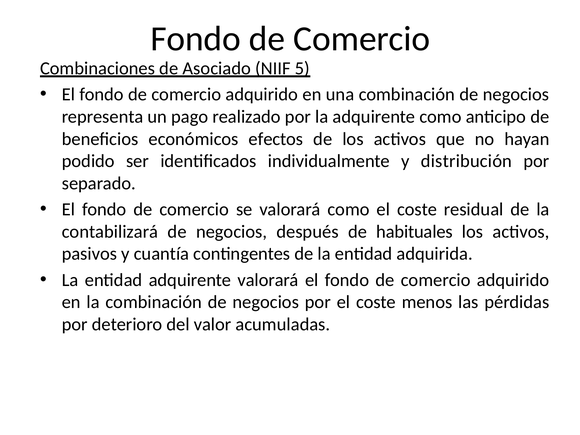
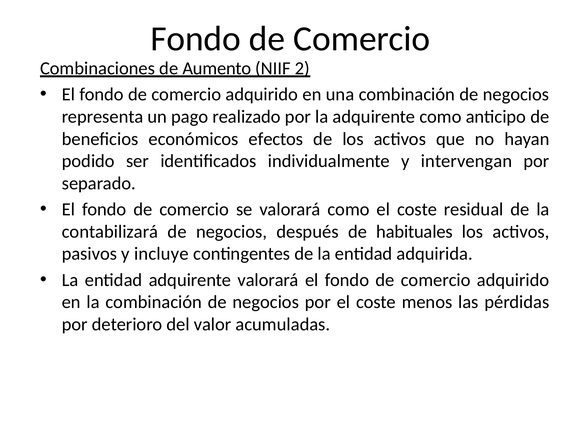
Asociado: Asociado -> Aumento
5: 5 -> 2
distribución: distribución -> intervengan
cuantía: cuantía -> incluye
